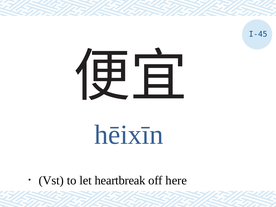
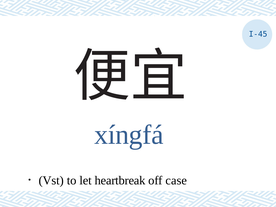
hēixīn: hēixīn -> xíngfá
here: here -> case
